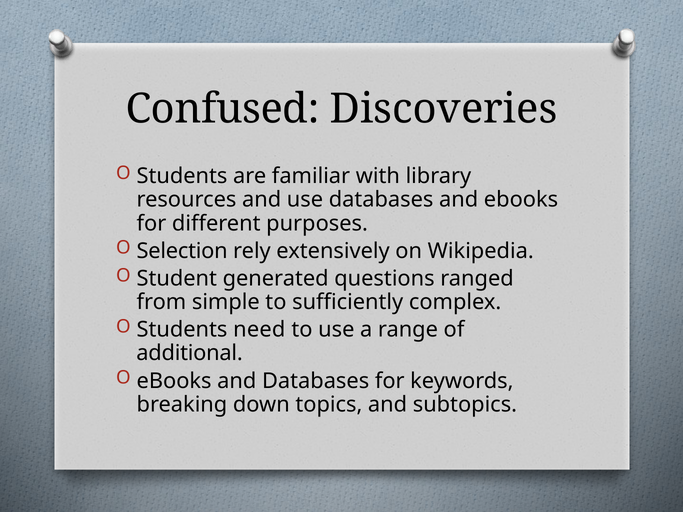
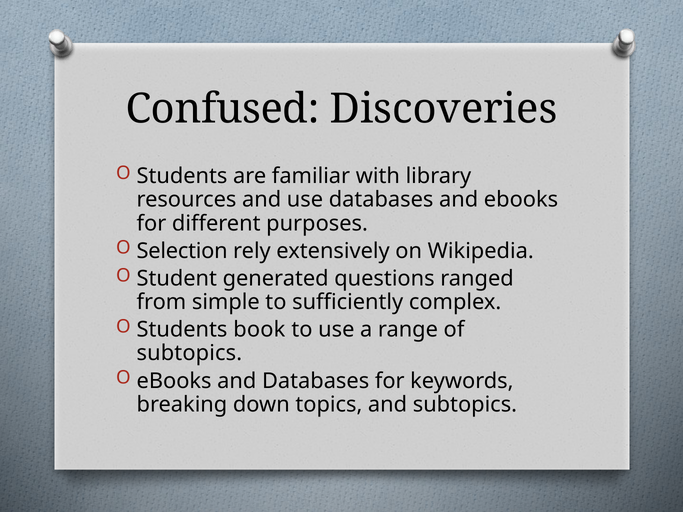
need: need -> book
additional at (190, 353): additional -> subtopics
